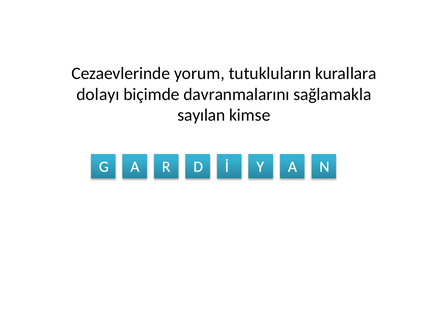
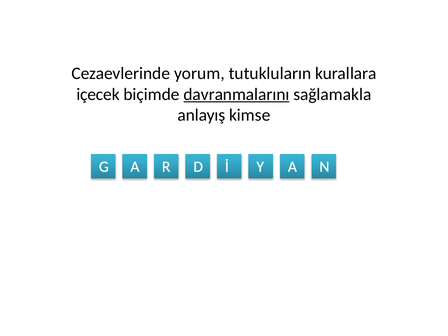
dolayı: dolayı -> içecek
davranmalarını underline: none -> present
sayılan: sayılan -> anlayış
